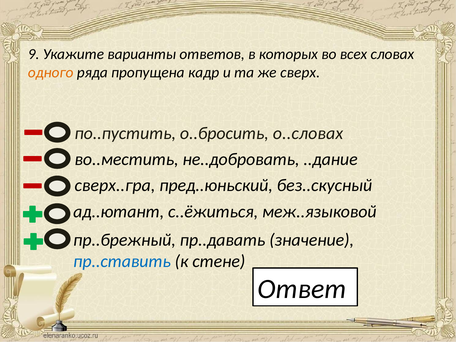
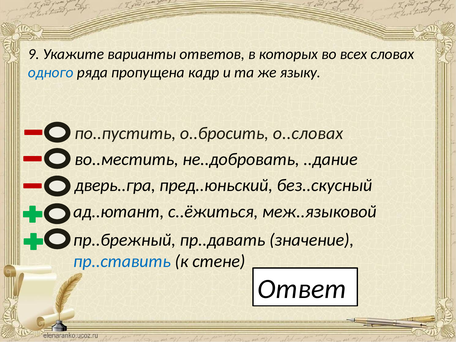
одного colour: orange -> blue
сверх: сверх -> языку
сверх..гра: сверх..гра -> дверь..гра
